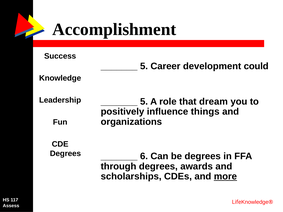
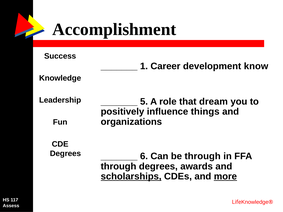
5 at (144, 66): 5 -> 1
could: could -> know
be degrees: degrees -> through
scholarships underline: none -> present
